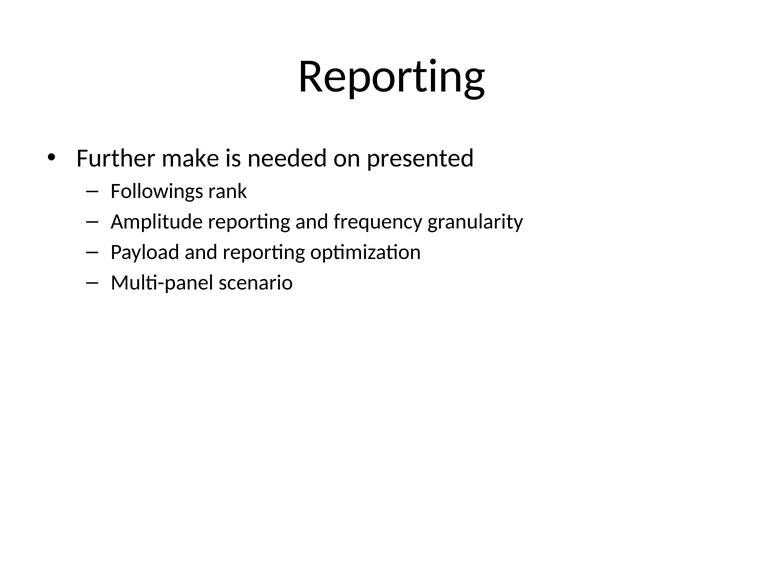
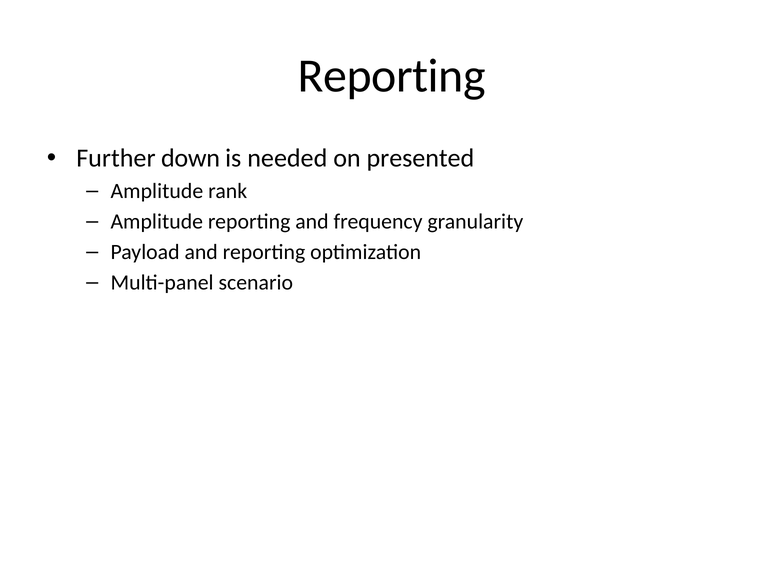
make: make -> down
Followings at (157, 191): Followings -> Amplitude
